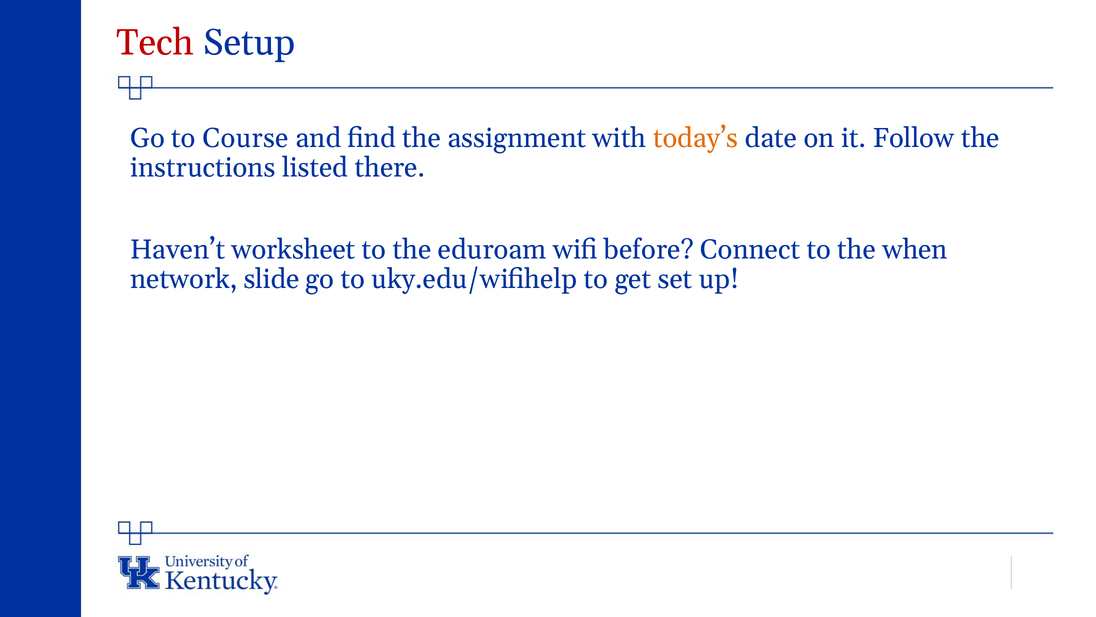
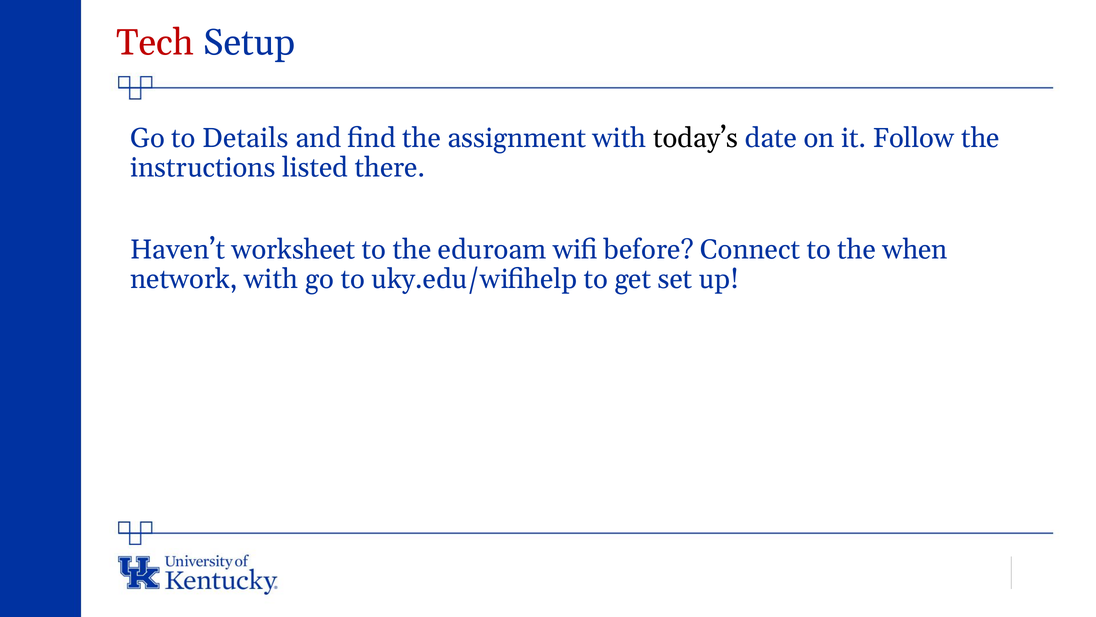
Course: Course -> Details
today’s colour: orange -> black
network slide: slide -> with
